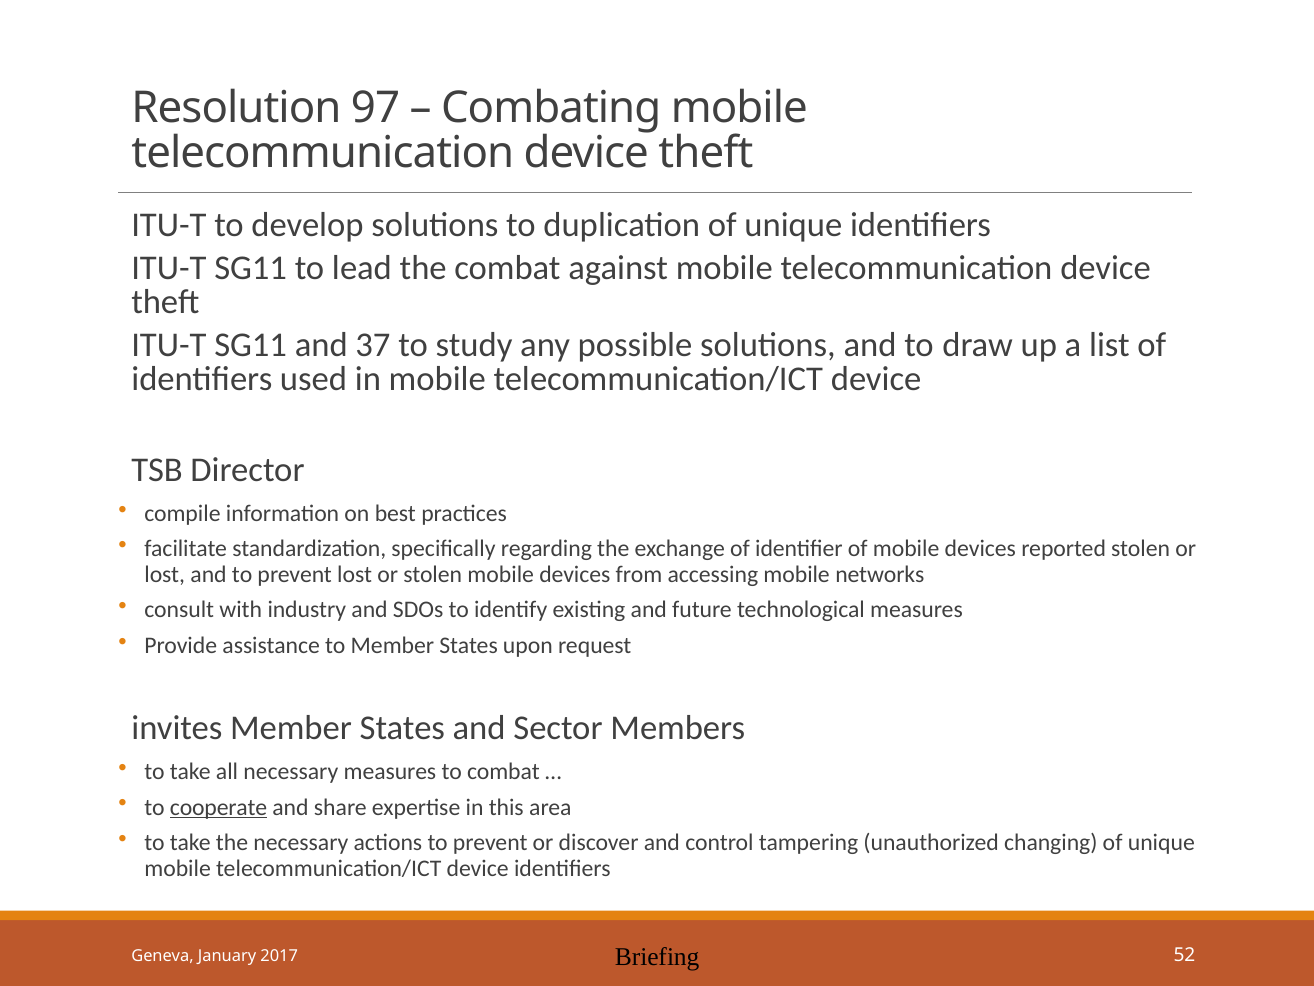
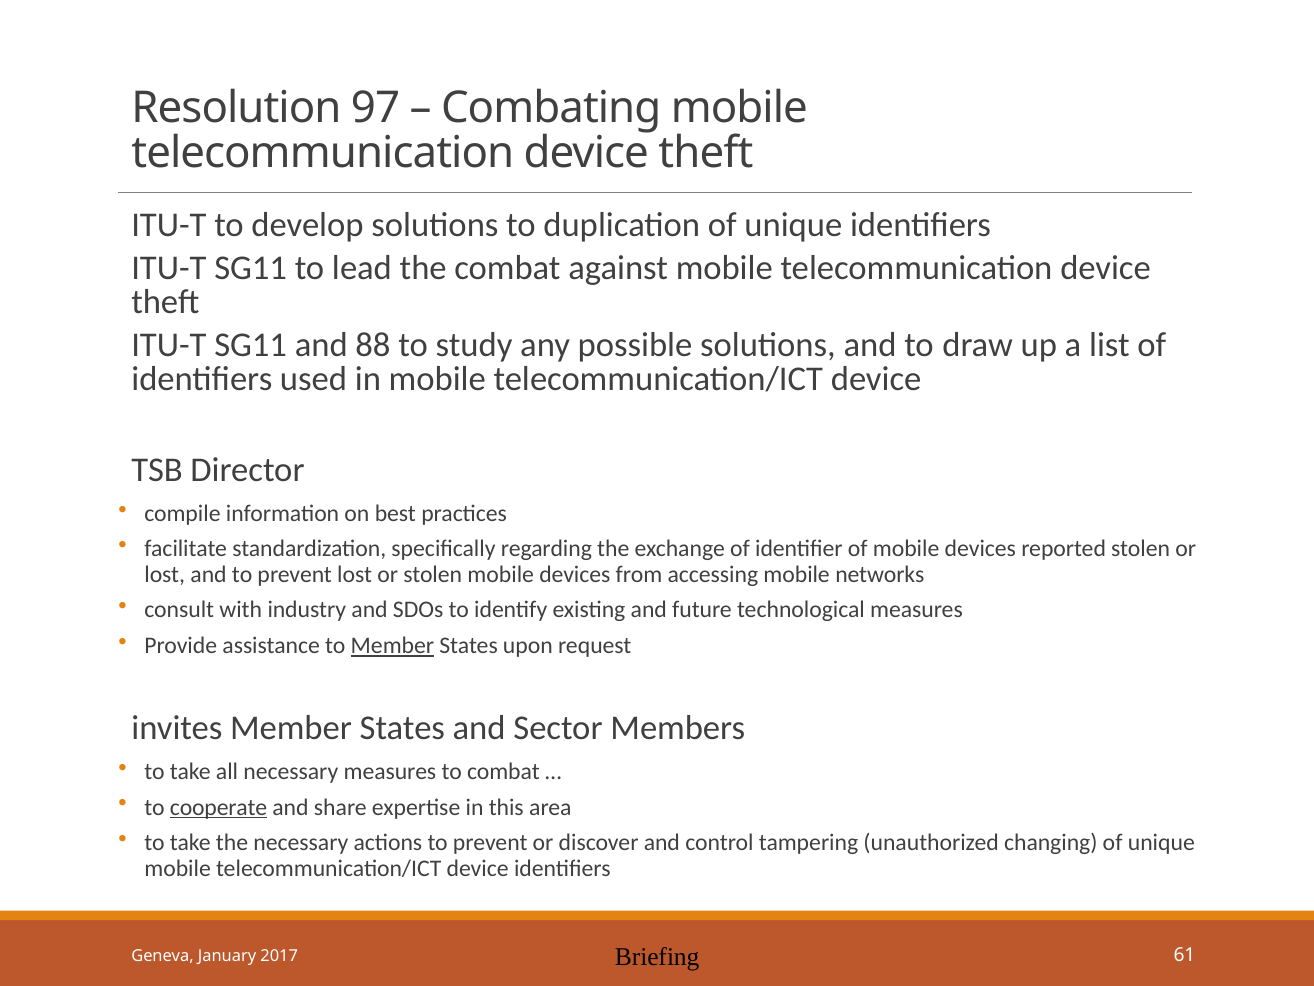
37: 37 -> 88
Member at (392, 645) underline: none -> present
52: 52 -> 61
